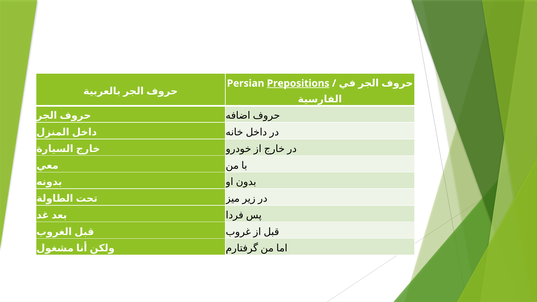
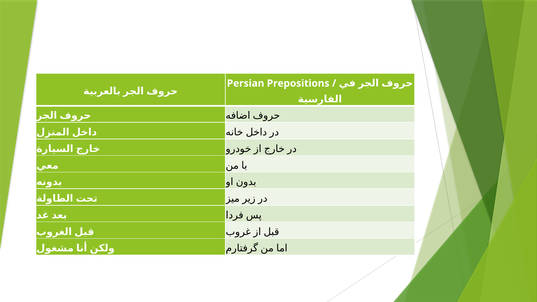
Prepositions underline: present -> none
